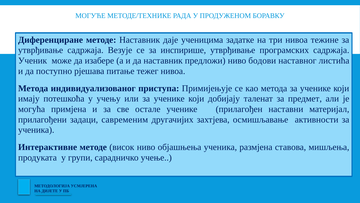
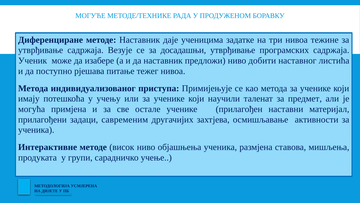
инспирише: инспирише -> досадашњи
бодови: бодови -> добити
добијају: добијају -> научили
